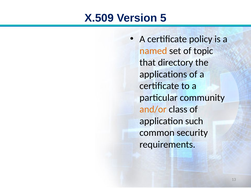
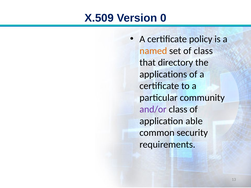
5: 5 -> 0
of topic: topic -> class
and/or colour: orange -> purple
such: such -> able
